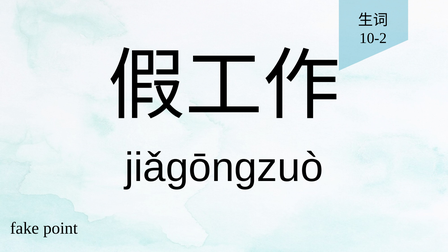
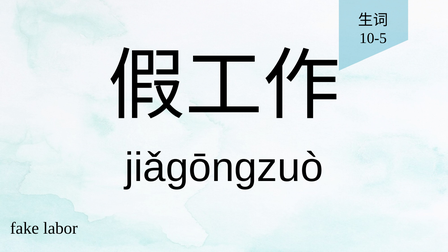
10-2: 10-2 -> 10-5
point: point -> labor
